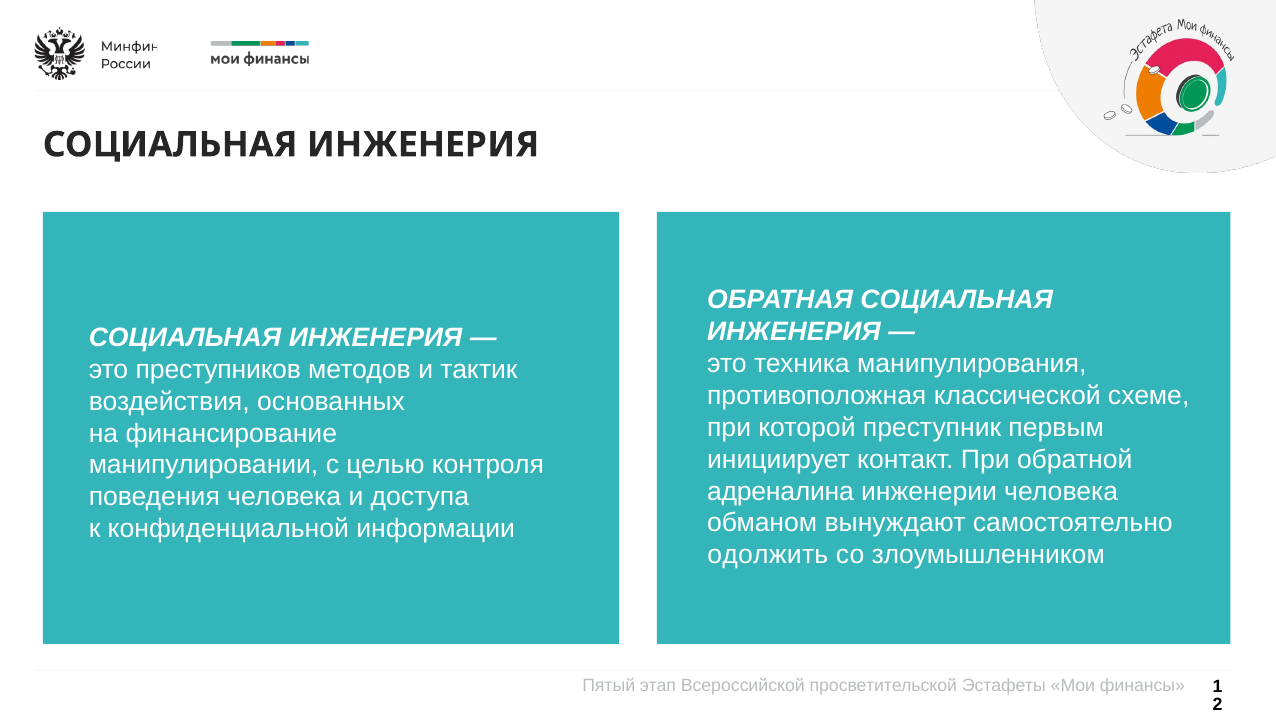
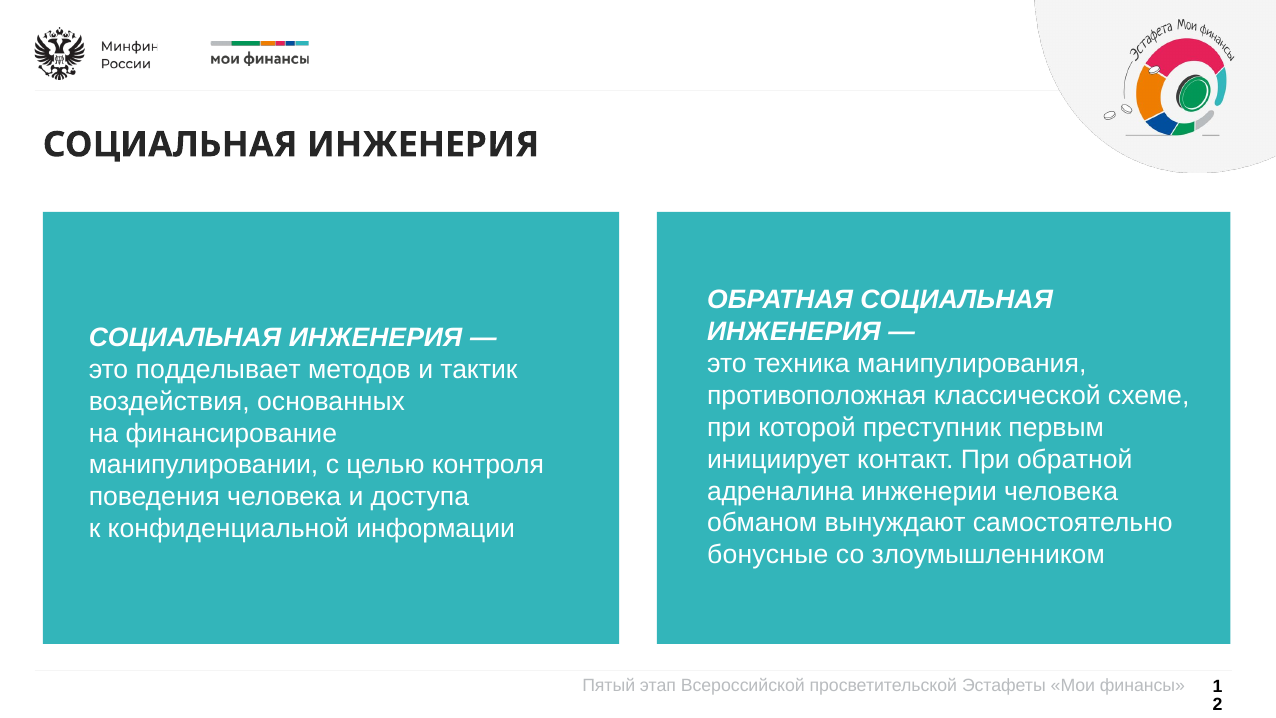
преступников: преступников -> подделывает
одолжить: одолжить -> бонусные
